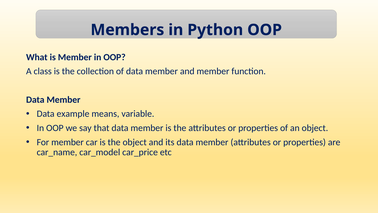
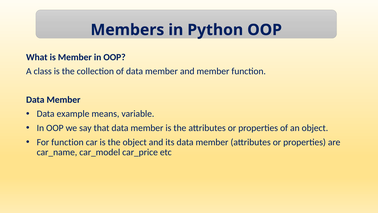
For member: member -> function
